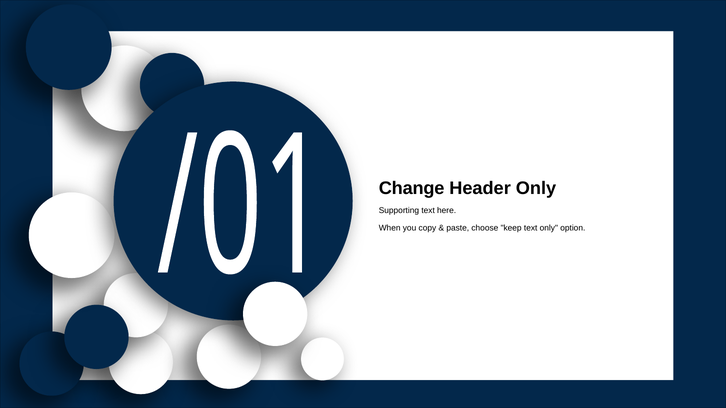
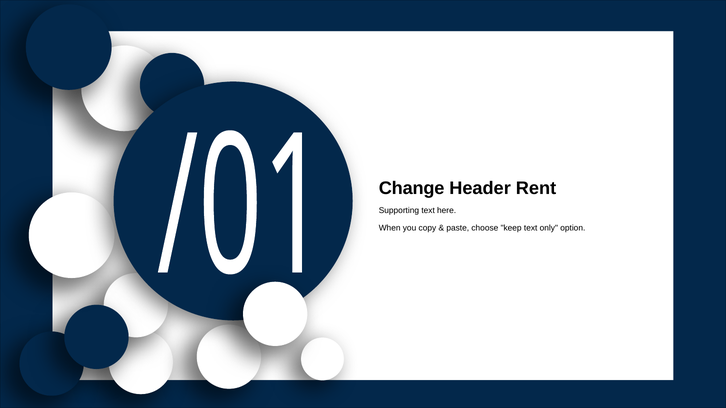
Header Only: Only -> Rent
